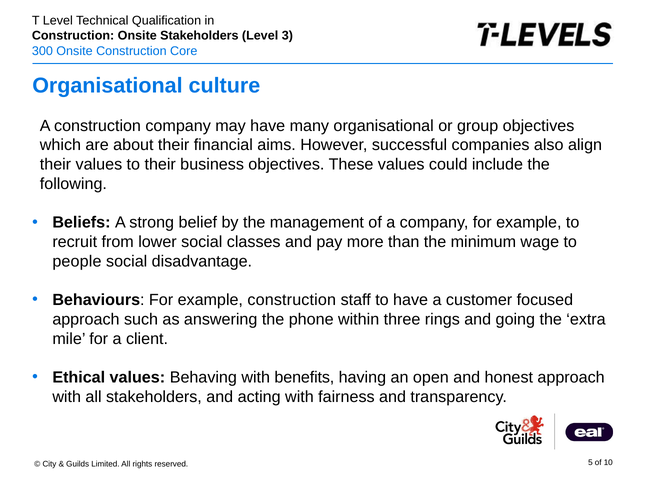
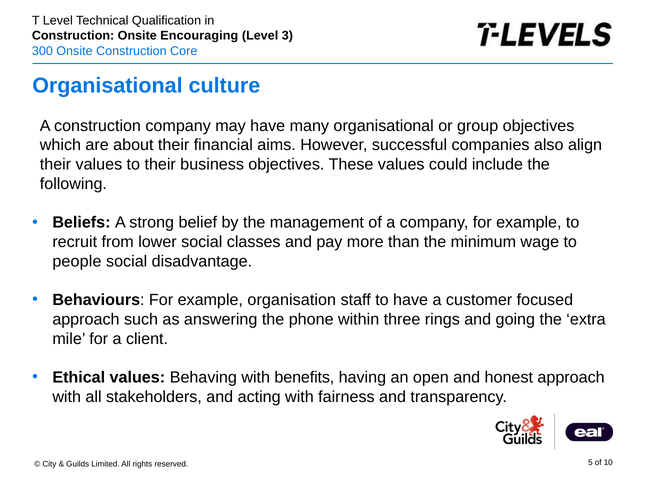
Stakeholders at (199, 36): Stakeholders -> Encouraging
example construction: construction -> organisation
